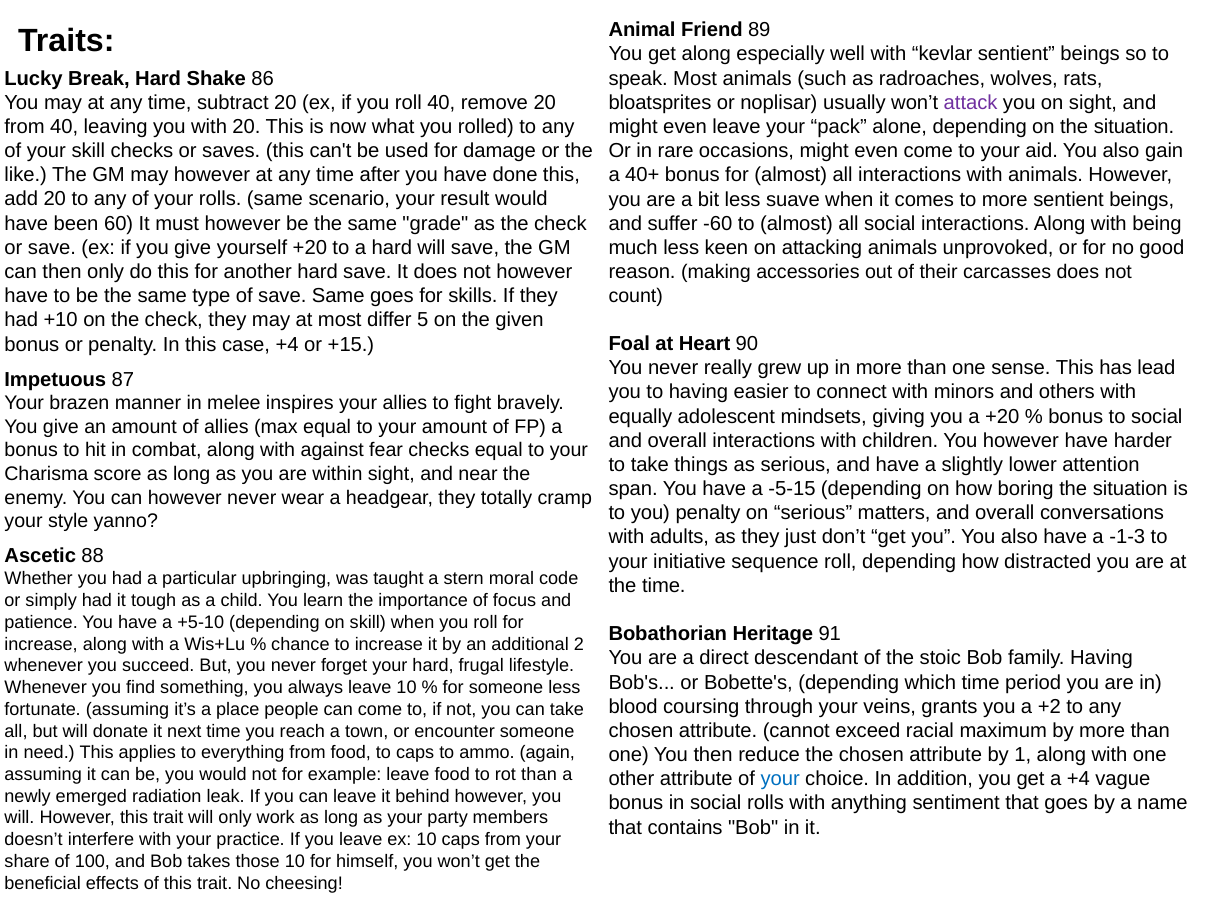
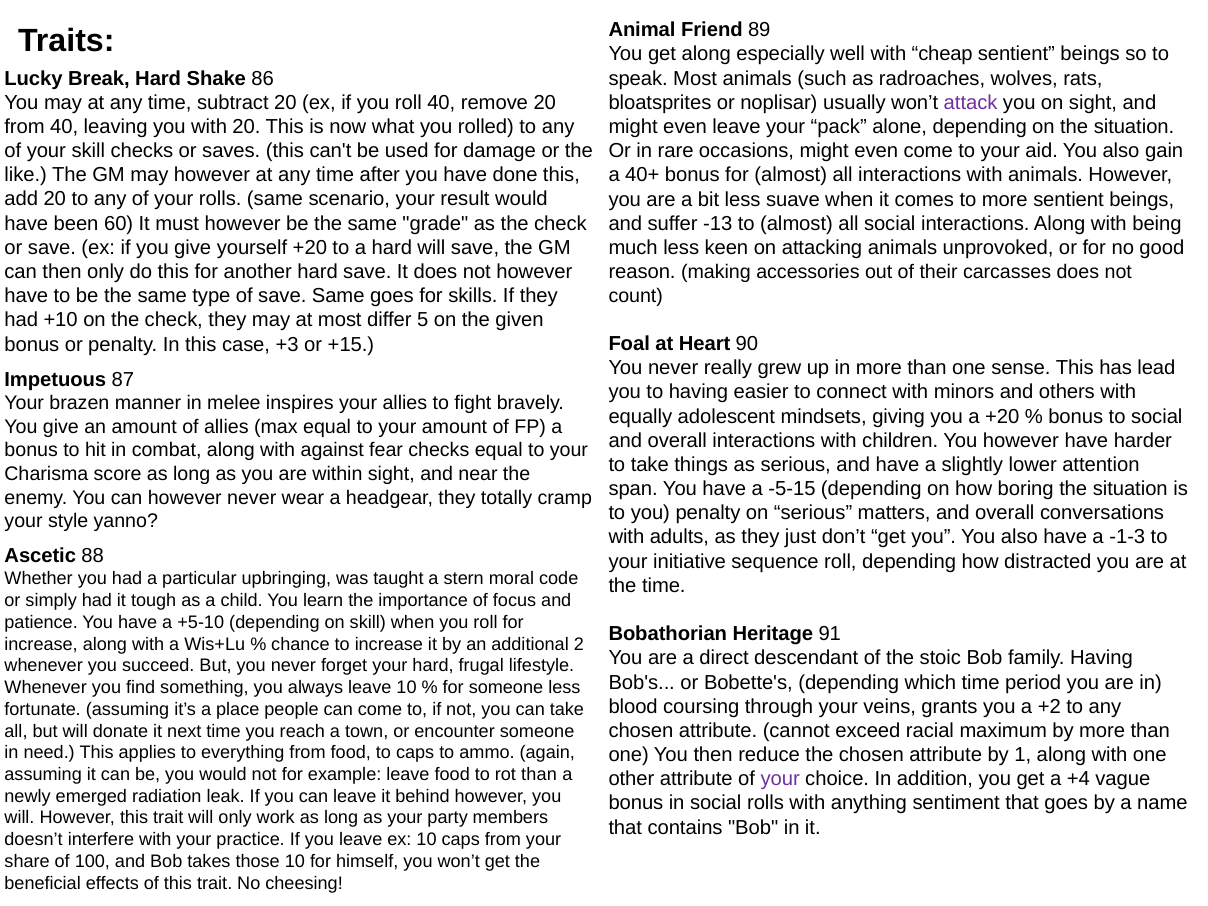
kevlar: kevlar -> cheap
-60: -60 -> -13
case +4: +4 -> +3
your at (780, 779) colour: blue -> purple
